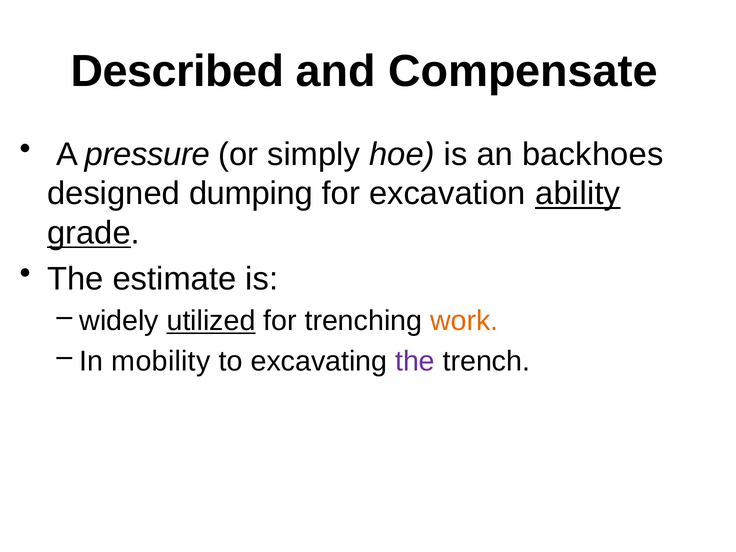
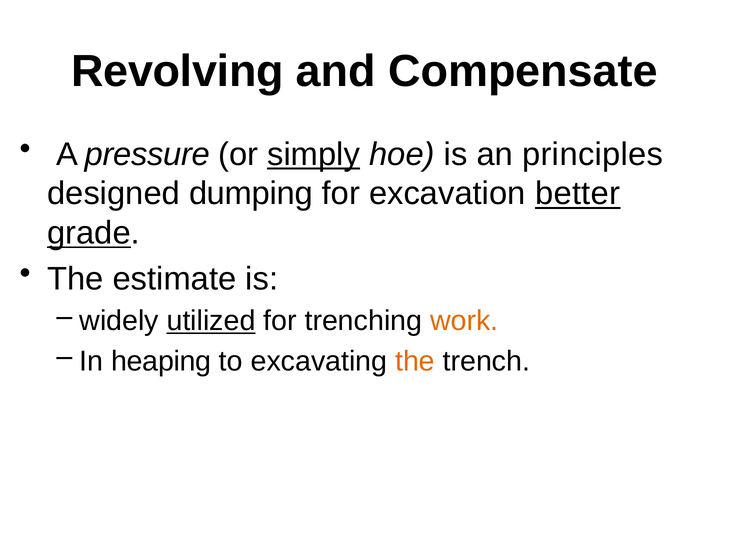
Described: Described -> Revolving
simply underline: none -> present
backhoes: backhoes -> principles
ability: ability -> better
mobility: mobility -> heaping
the at (415, 361) colour: purple -> orange
